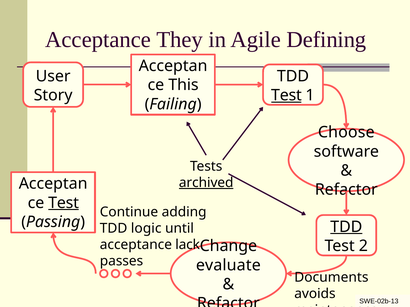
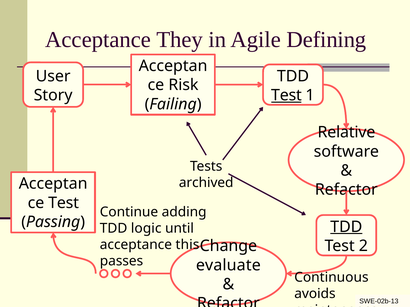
This: This -> Risk
Choose: Choose -> Relative
archived underline: present -> none
Test at (64, 203) underline: present -> none
lack: lack -> this
Documents: Documents -> Continuous
